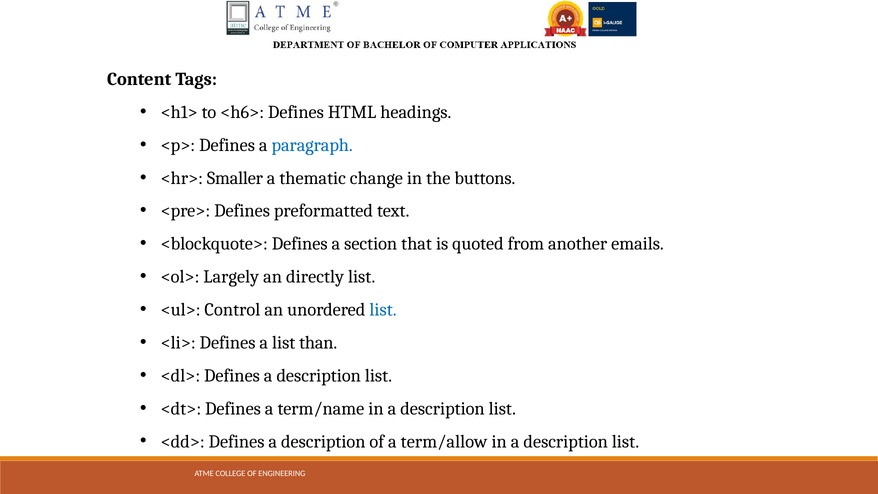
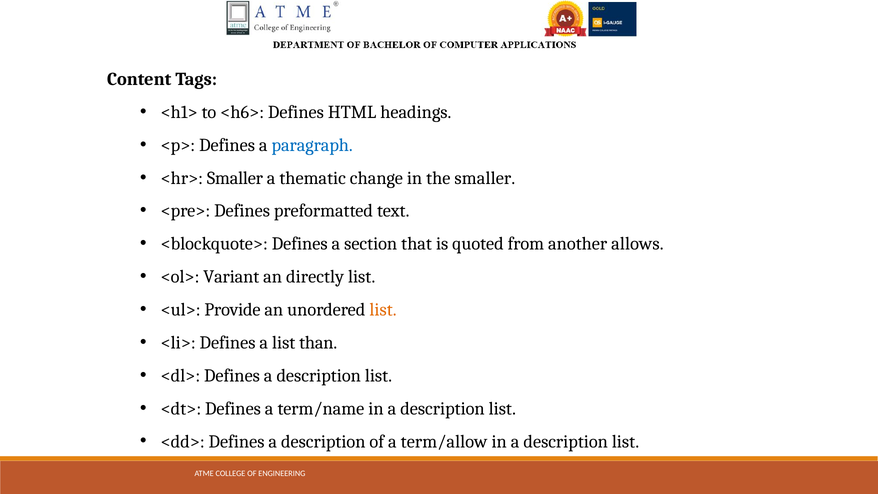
the buttons: buttons -> smaller
emails: emails -> allows
Largely: Largely -> Variant
Control: Control -> Provide
list at (383, 310) colour: blue -> orange
